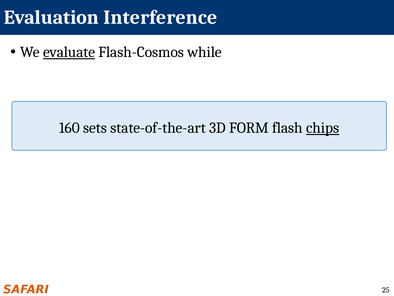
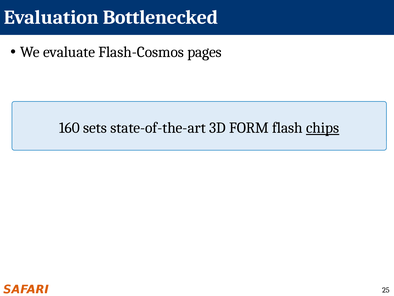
Interference: Interference -> Bottlenecked
evaluate underline: present -> none
while: while -> pages
